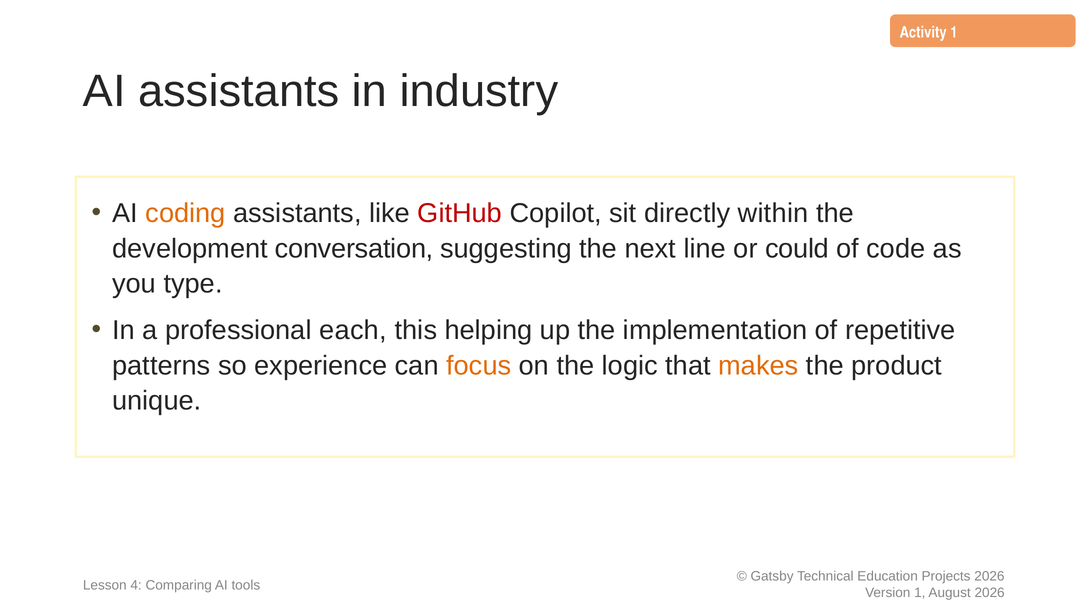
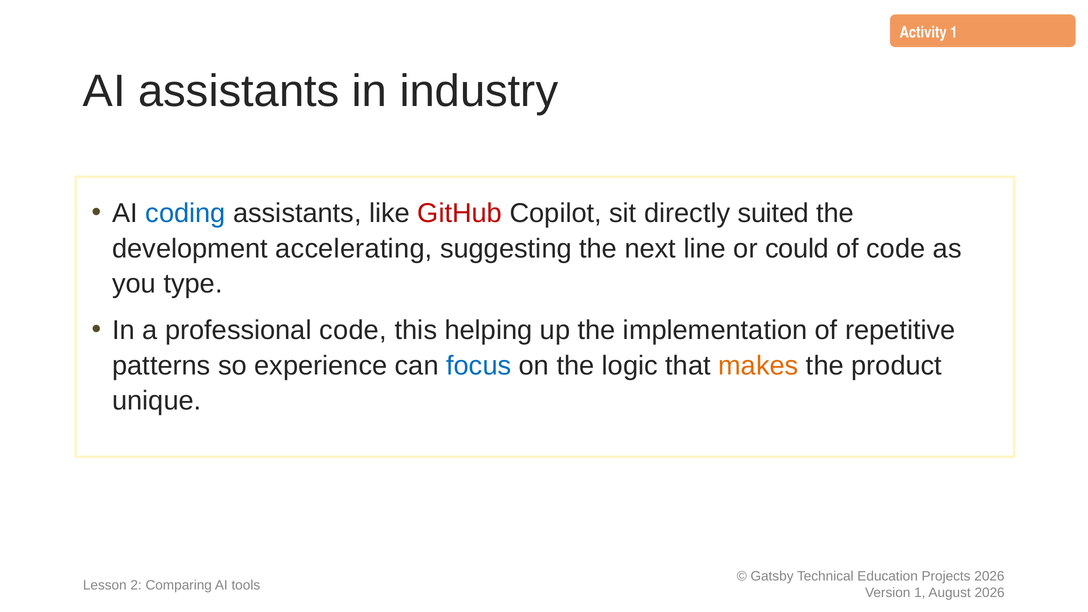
coding colour: orange -> blue
within: within -> suited
conversation: conversation -> accelerating
professional each: each -> code
focus colour: orange -> blue
4: 4 -> 2
